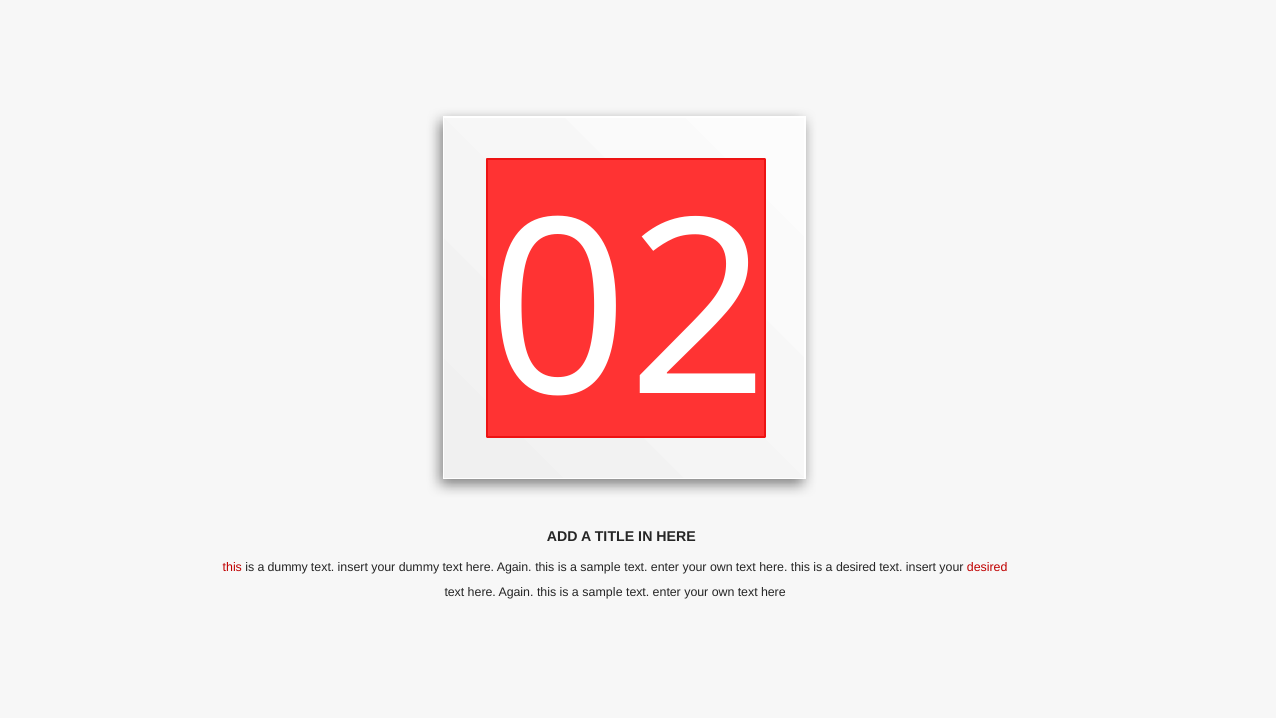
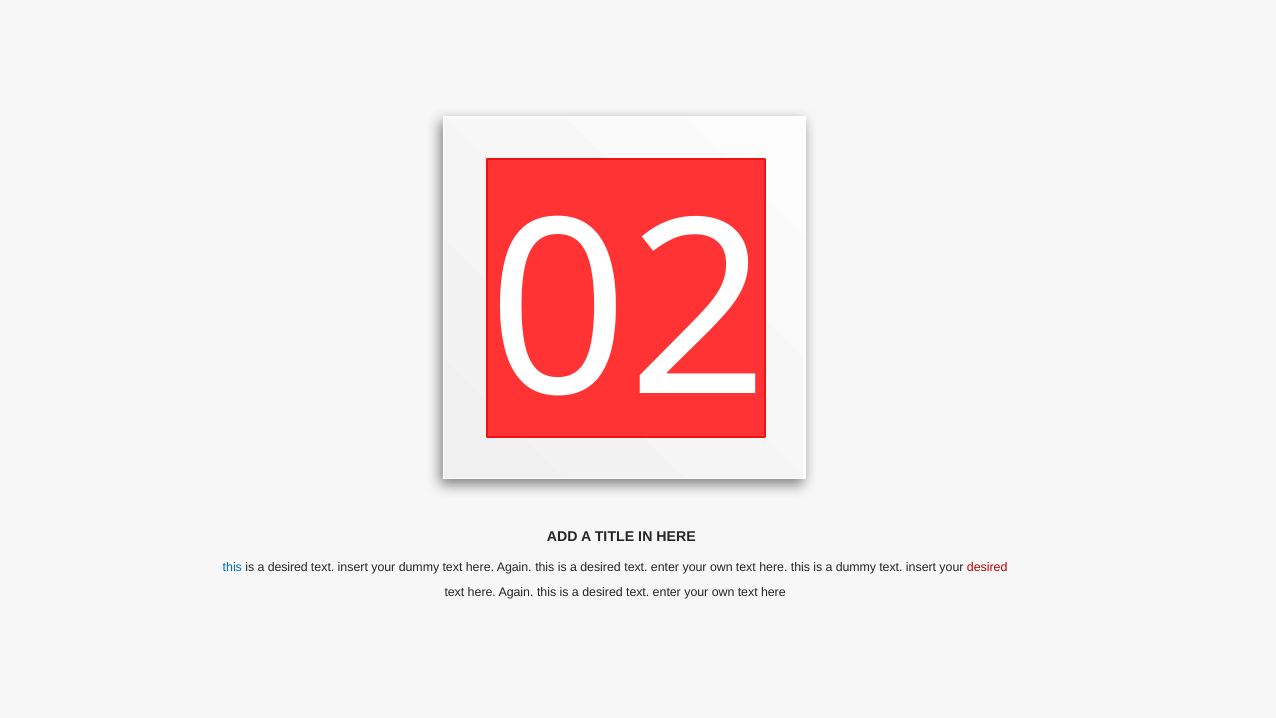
this at (232, 567) colour: red -> blue
dummy at (288, 567): dummy -> desired
sample at (601, 567): sample -> desired
a desired: desired -> dummy
sample at (602, 592): sample -> desired
